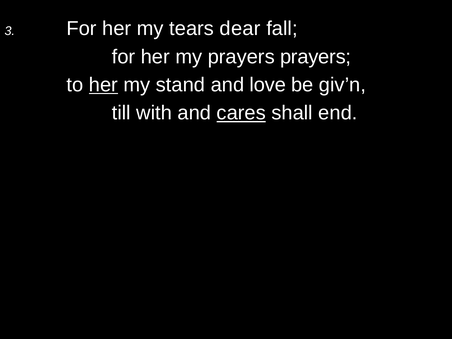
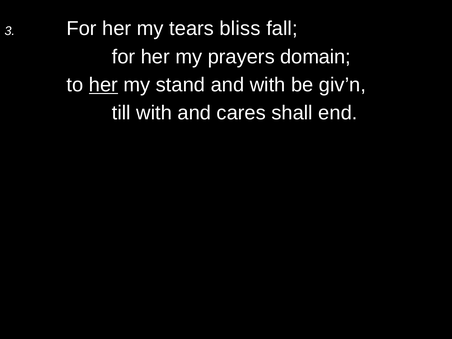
dear: dear -> bliss
prayers prayers: prayers -> domain
and love: love -> with
cares underline: present -> none
